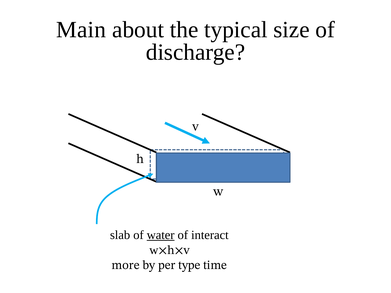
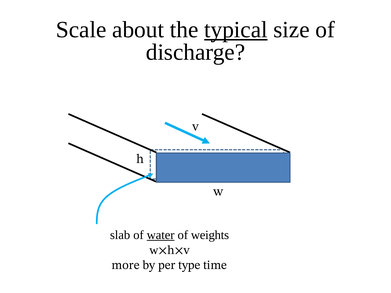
Main: Main -> Scale
typical underline: none -> present
interact: interact -> weights
